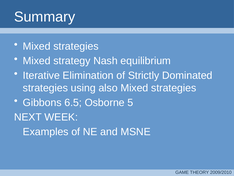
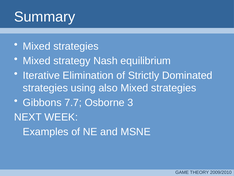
6.5: 6.5 -> 7.7
5: 5 -> 3
